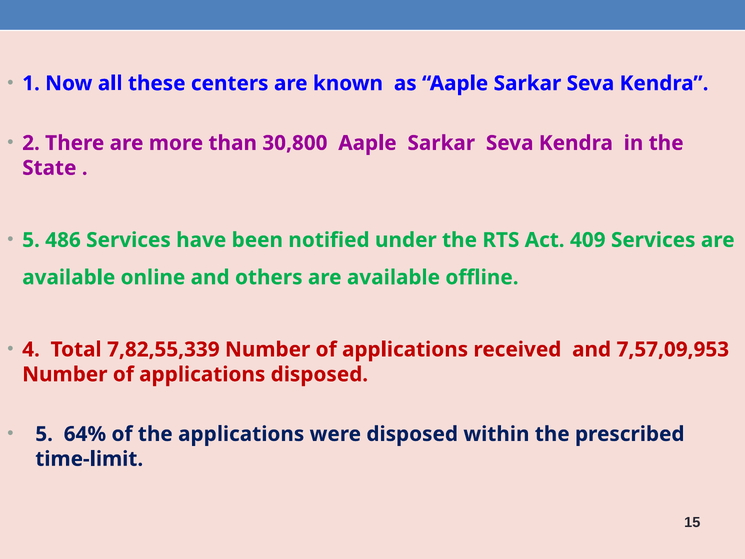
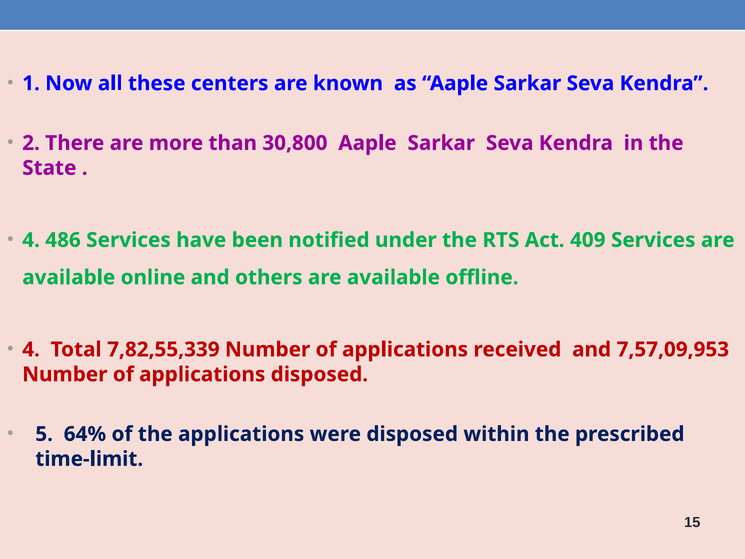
5 at (31, 240): 5 -> 4
